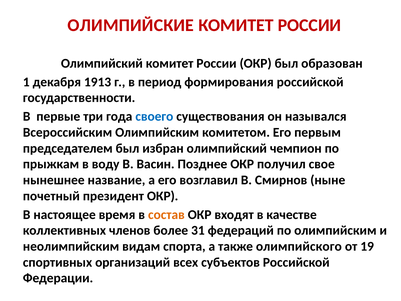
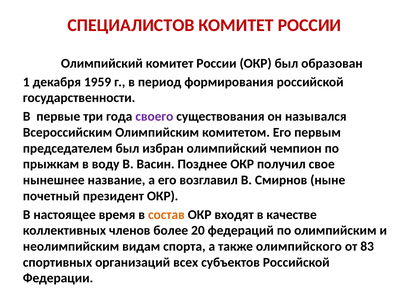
ОЛИМПИЙСКИЕ: ОЛИМПИЙСКИЕ -> СПЕЦИАЛИСТОВ
1913: 1913 -> 1959
своего colour: blue -> purple
31: 31 -> 20
19: 19 -> 83
